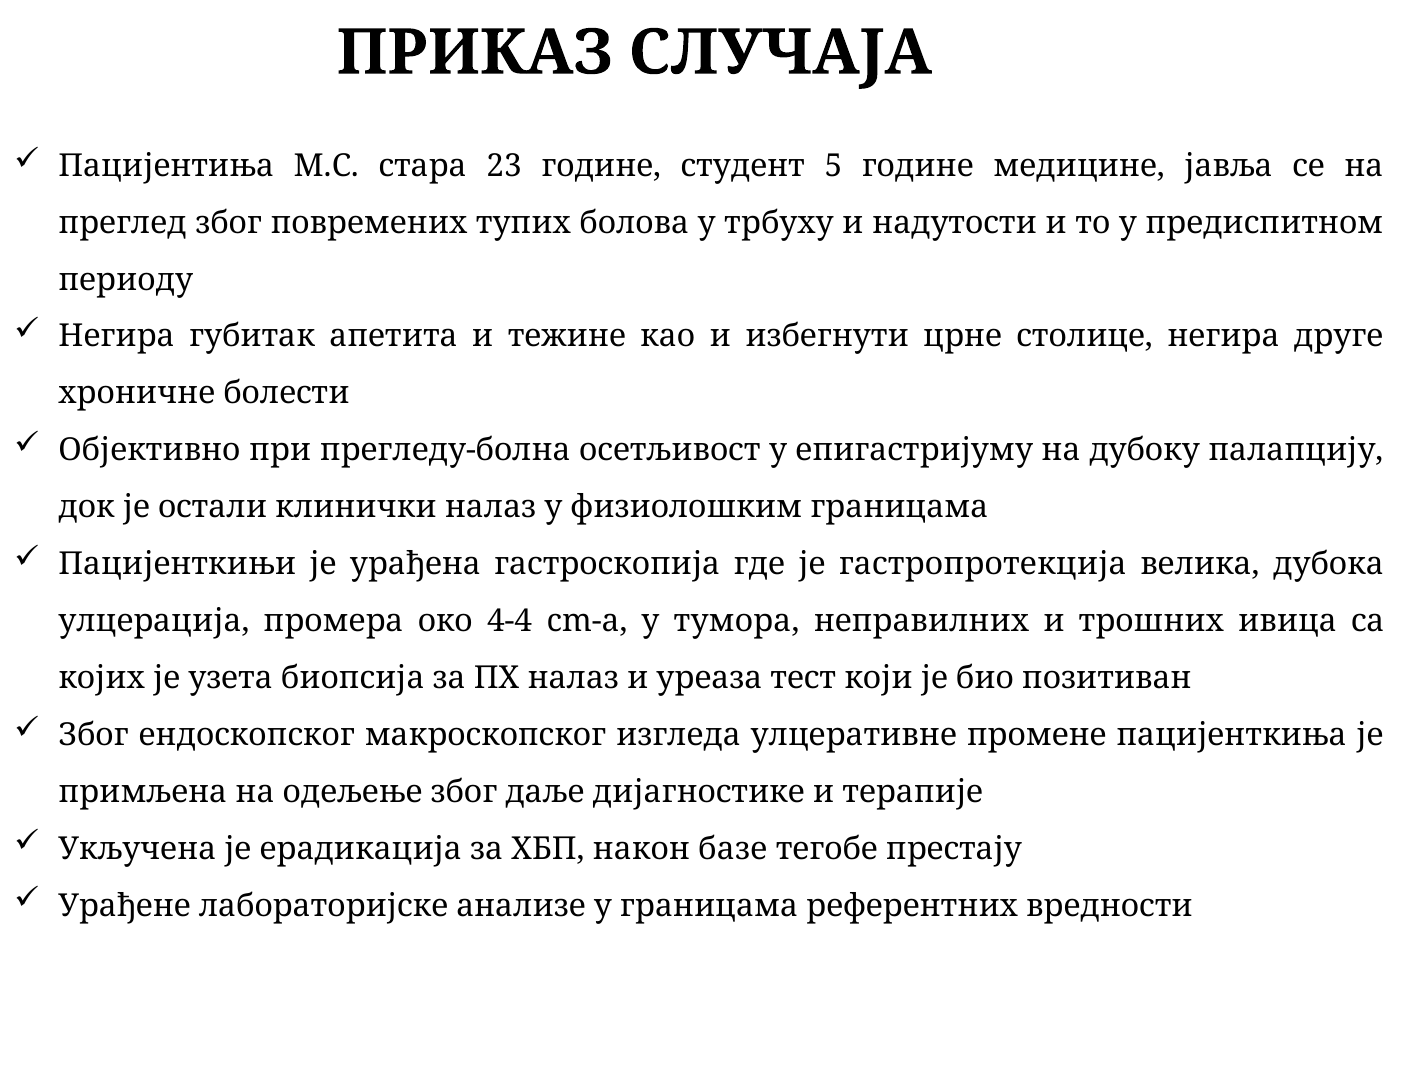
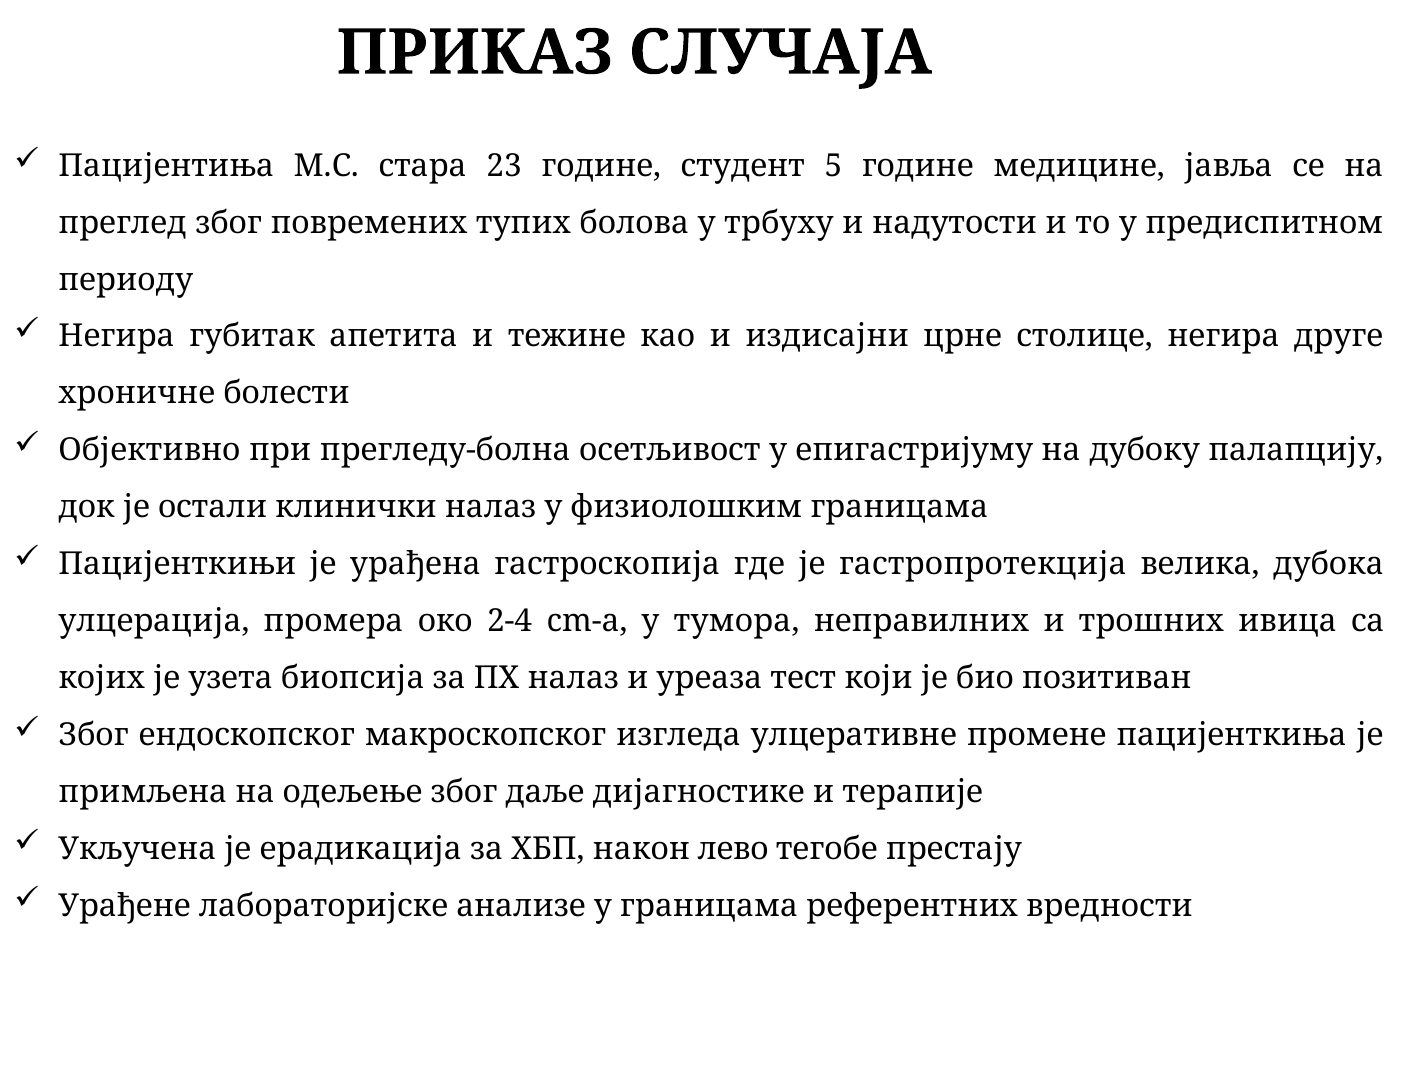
избегнути: избегнути -> издисајни
4-4: 4-4 -> 2-4
базе: базе -> лево
